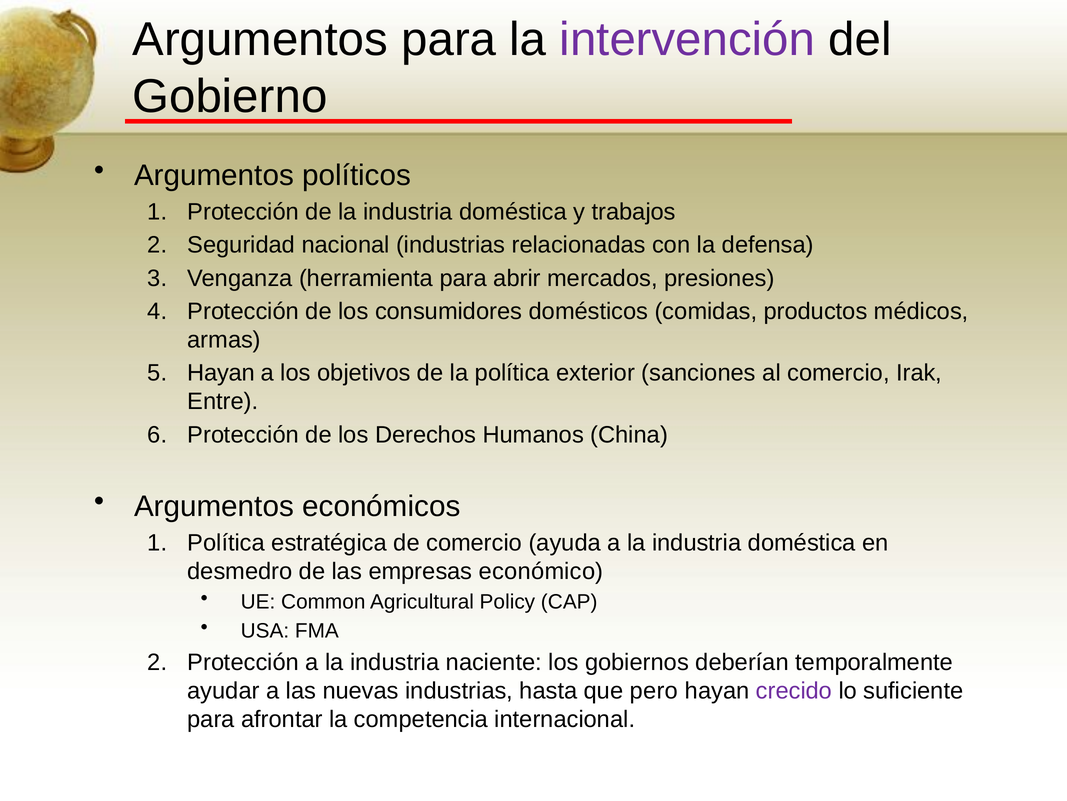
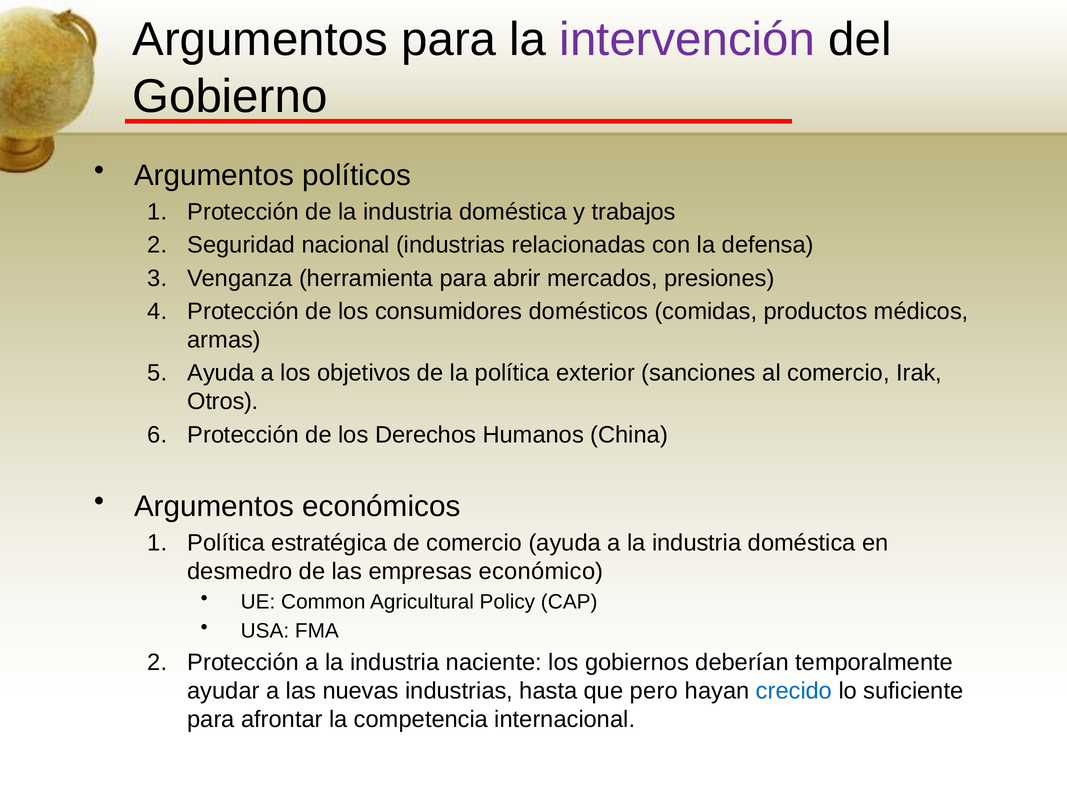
Hayan at (221, 373): Hayan -> Ayuda
Entre: Entre -> Otros
crecido colour: purple -> blue
